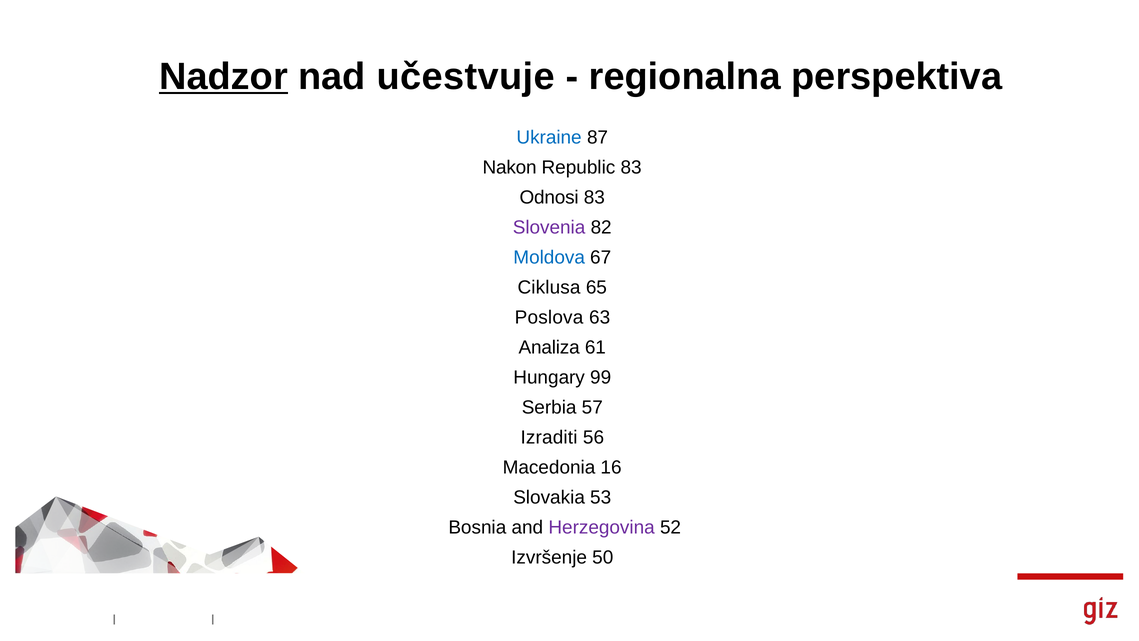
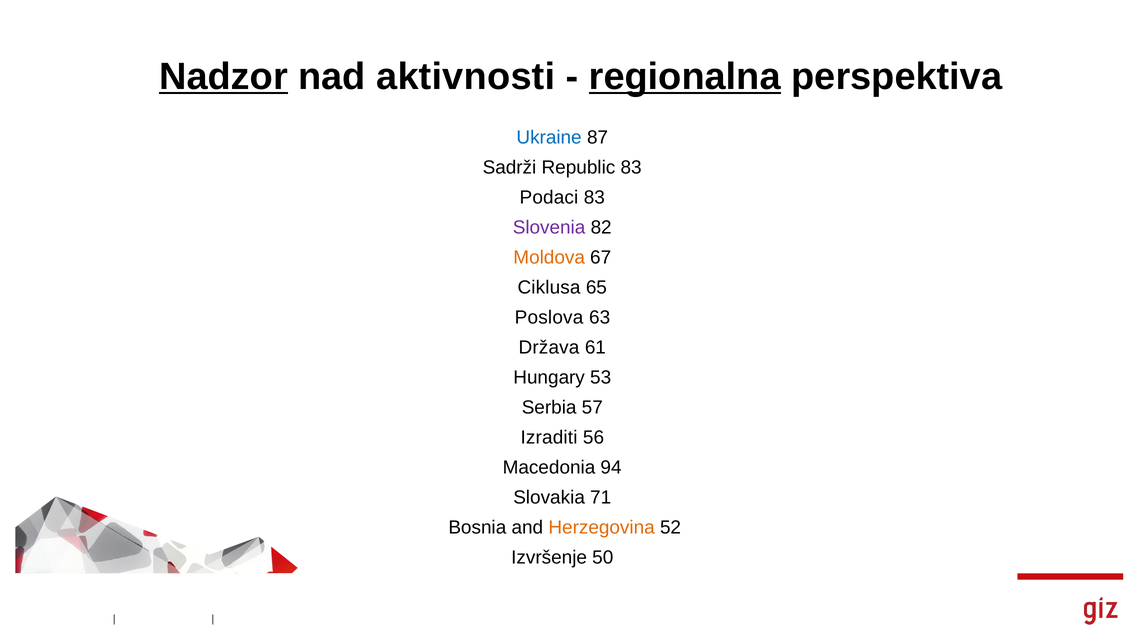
učestvuje: učestvuje -> aktivnosti
regionalna underline: none -> present
Nakon: Nakon -> Sadrži
Odnosi: Odnosi -> Podaci
Moldova colour: blue -> orange
Analiza: Analiza -> Država
99: 99 -> 53
16: 16 -> 94
53: 53 -> 71
Herzegovina colour: purple -> orange
